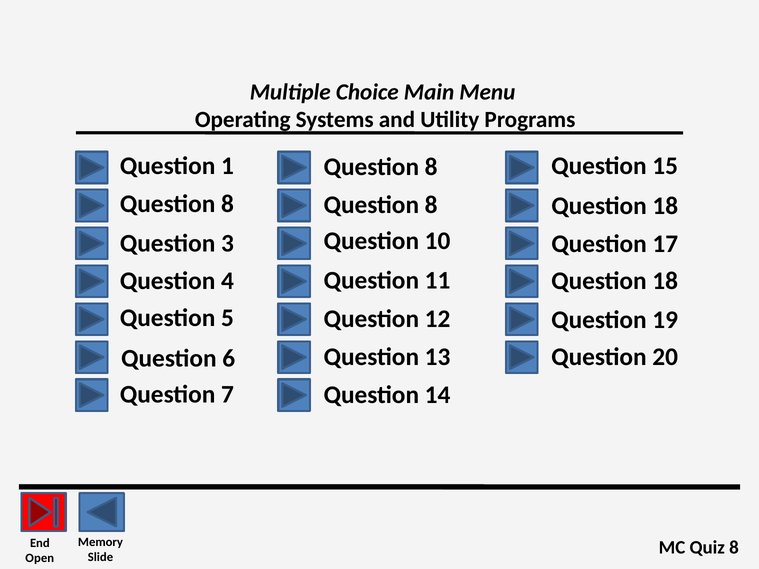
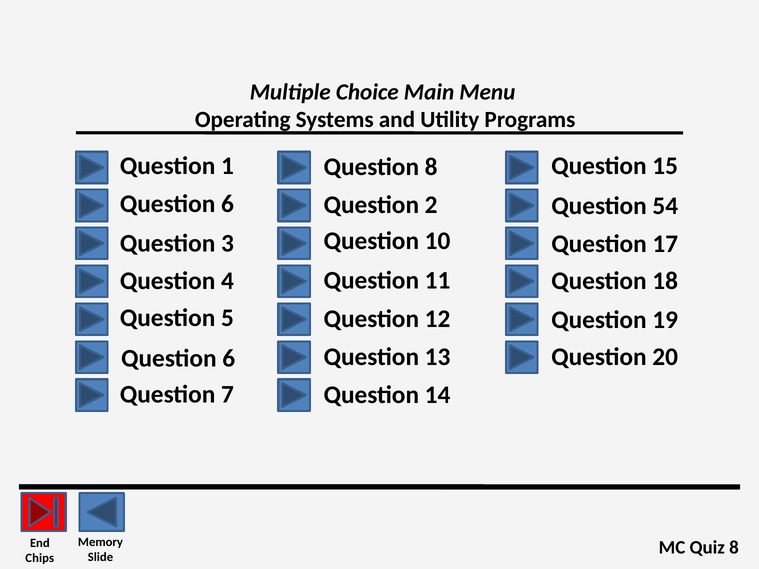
8 at (227, 204): 8 -> 6
8 at (431, 205): 8 -> 2
18 at (665, 206): 18 -> 54
Open: Open -> Chips
